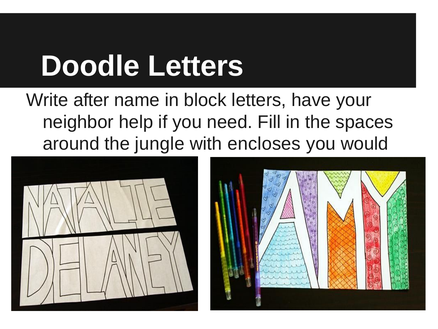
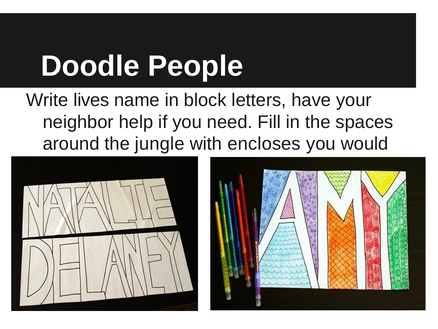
Doodle Letters: Letters -> People
after: after -> lives
